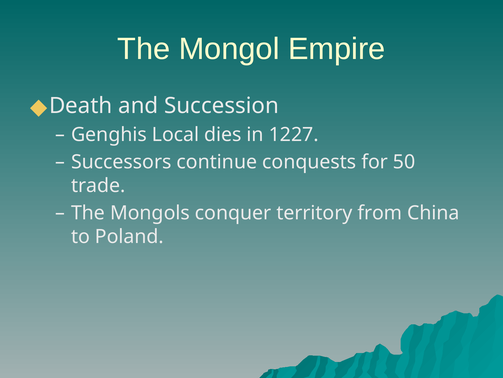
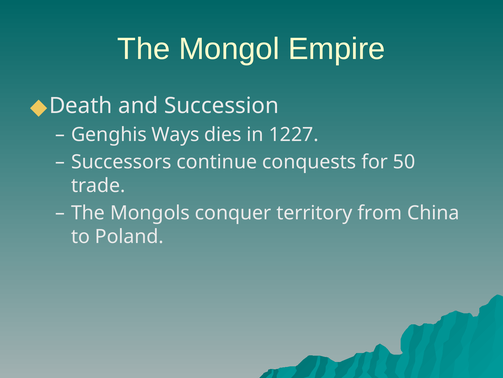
Local: Local -> Ways
